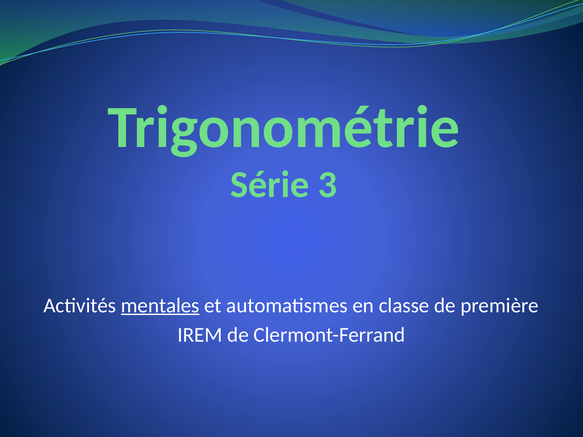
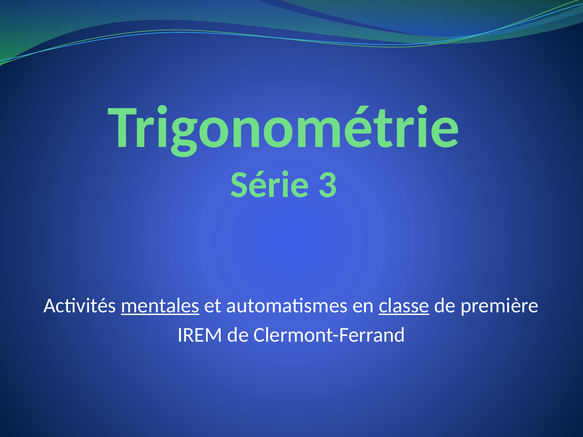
classe underline: none -> present
